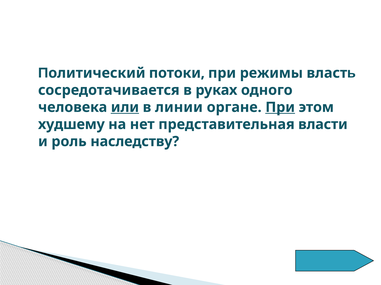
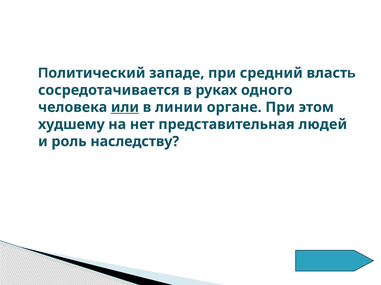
потоки: потоки -> западе
режимы: режимы -> средний
При at (280, 108) underline: present -> none
власти: власти -> людей
